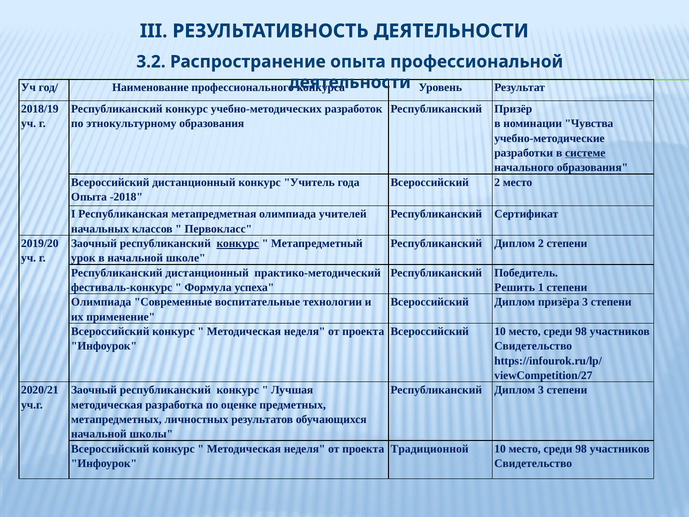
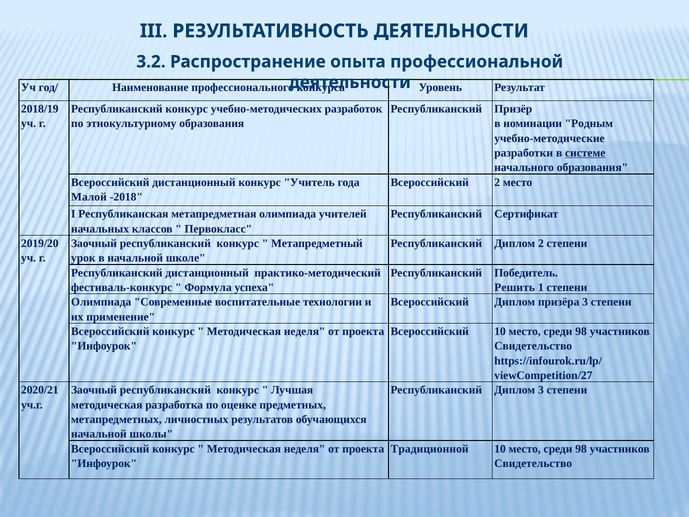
Чувства: Чувства -> Родным
Опыта at (89, 197): Опыта -> Малой
конкурс at (238, 243) underline: present -> none
